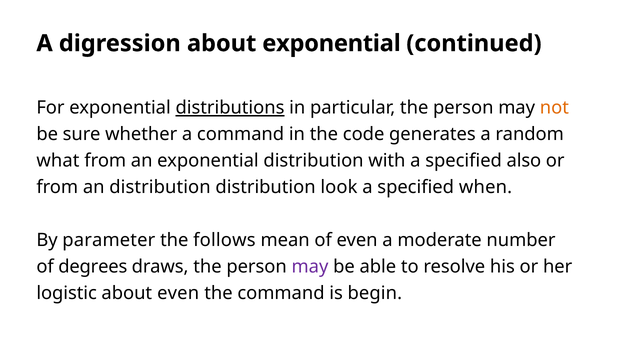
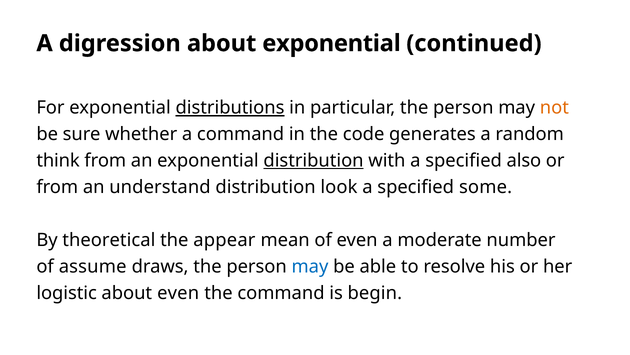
what: what -> think
distribution at (314, 160) underline: none -> present
an distribution: distribution -> understand
when: when -> some
parameter: parameter -> theoretical
follows: follows -> appear
degrees: degrees -> assume
may at (310, 266) colour: purple -> blue
